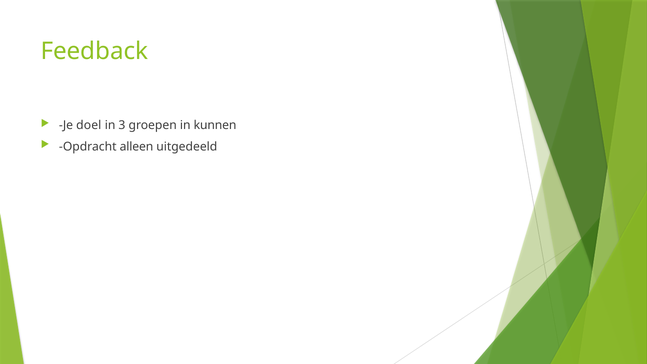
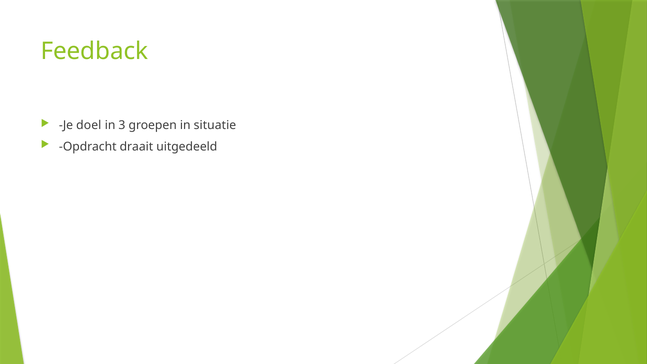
kunnen: kunnen -> situatie
alleen: alleen -> draait
